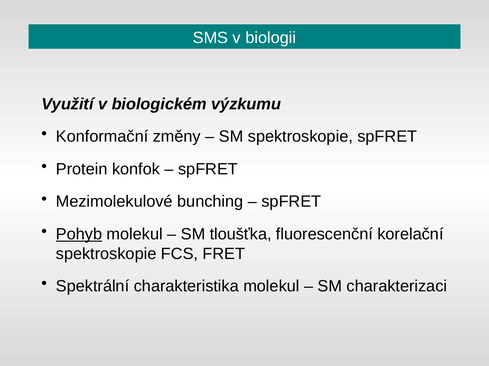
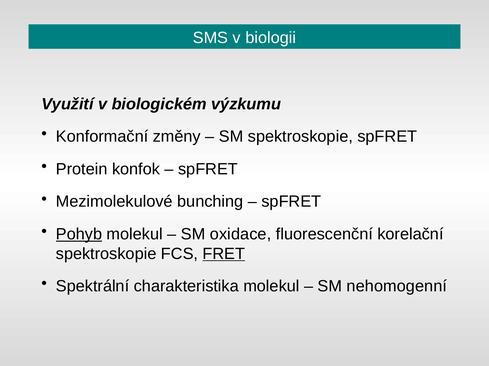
tloušťka: tloušťka -> oxidace
FRET underline: none -> present
charakterizaci: charakterizaci -> nehomogenní
